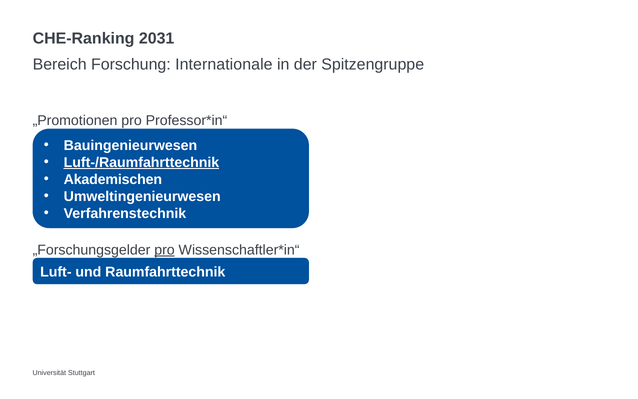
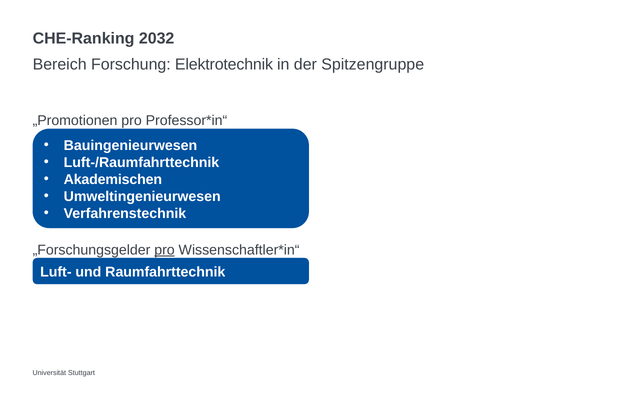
2031: 2031 -> 2032
Internationale: Internationale -> Elektrotechnik
Luft-/Raumfahrttechnik underline: present -> none
